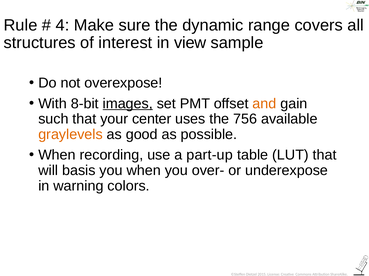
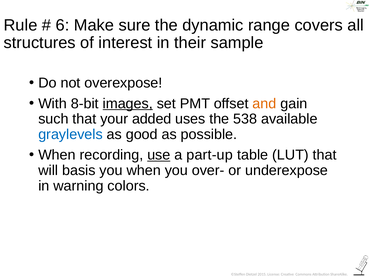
4: 4 -> 6
view: view -> their
center: center -> added
756: 756 -> 538
graylevels colour: orange -> blue
use underline: none -> present
